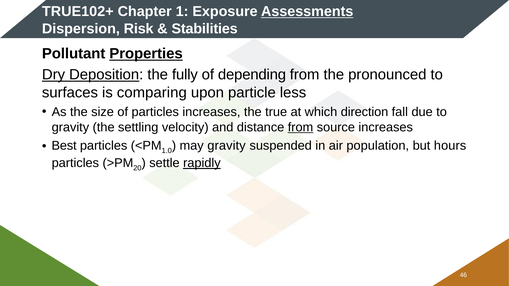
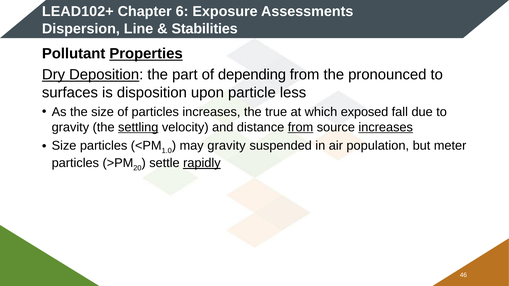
TRUE102+: TRUE102+ -> LEAD102+
1: 1 -> 6
Assessments underline: present -> none
Risk: Risk -> Line
fully: fully -> part
comparing: comparing -> disposition
direction: direction -> exposed
settling underline: none -> present
increases at (386, 127) underline: none -> present
Best at (64, 146): Best -> Size
hours: hours -> meter
